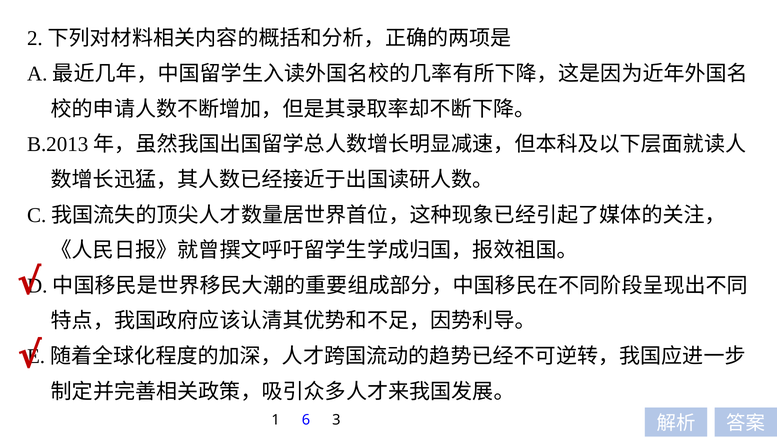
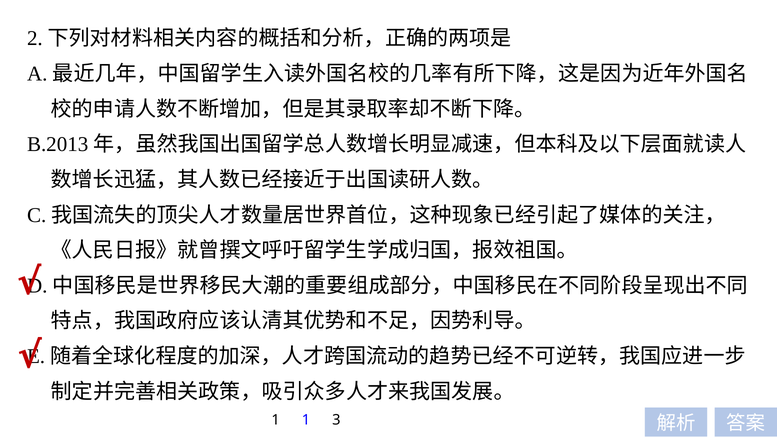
1 6: 6 -> 1
